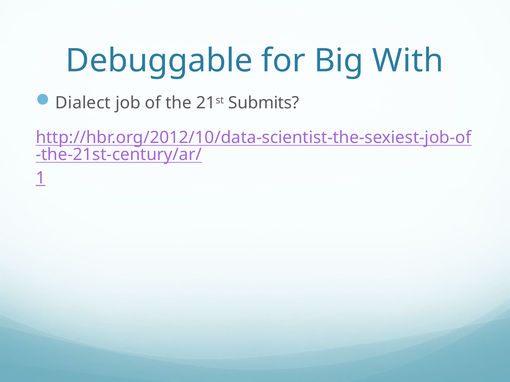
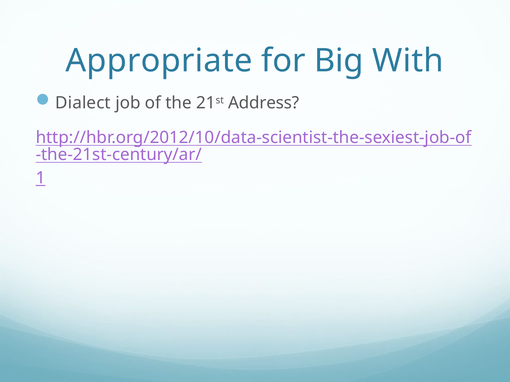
Debuggable: Debuggable -> Appropriate
Submits: Submits -> Address
